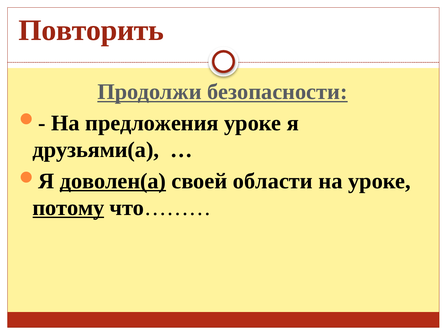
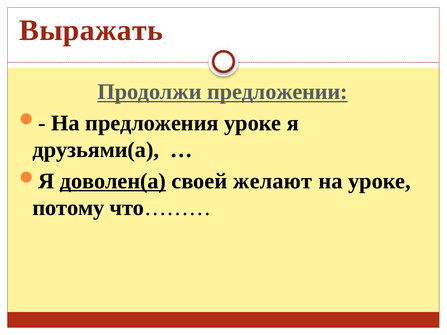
Повторить: Повторить -> Выражать
безопасности: безопасности -> предложении
области: области -> желают
потому underline: present -> none
